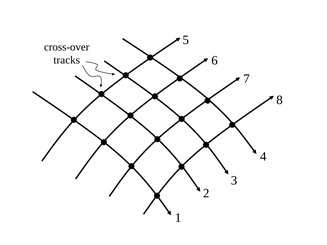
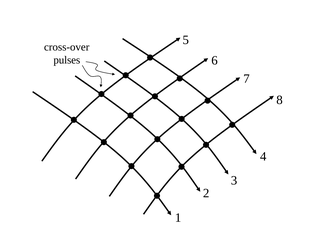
tracks: tracks -> pulses
